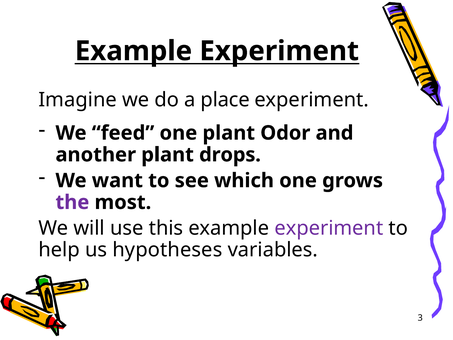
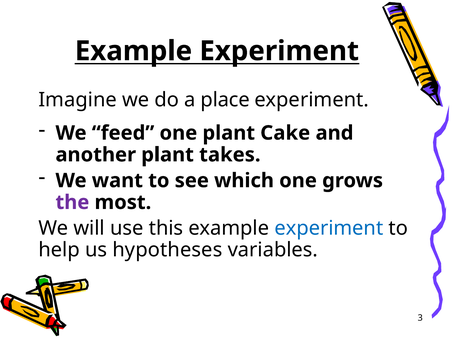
Odor: Odor -> Cake
drops: drops -> takes
experiment at (329, 228) colour: purple -> blue
